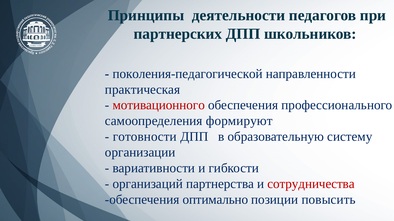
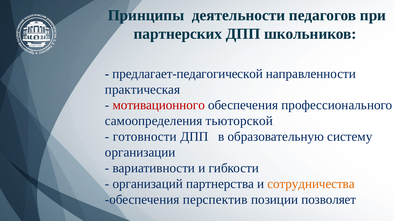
поколения-педагогической: поколения-педагогической -> предлагает-педагогической
формируют: формируют -> тьюторской
сотрудничества colour: red -> orange
оптимально: оптимально -> перспектив
повысить: повысить -> позволяет
